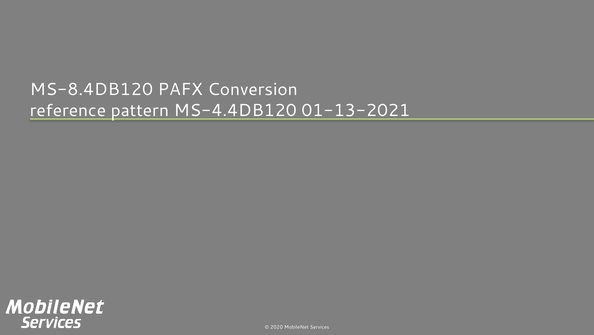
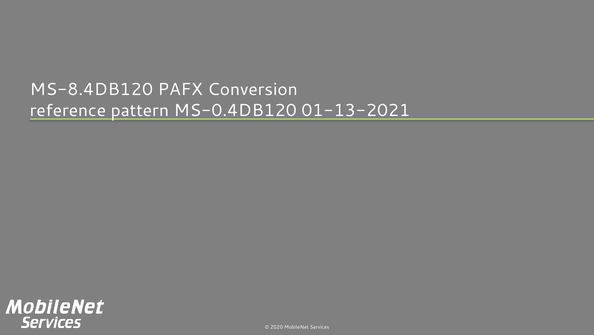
MS-4.4DB120: MS-4.4DB120 -> MS-0.4DB120
